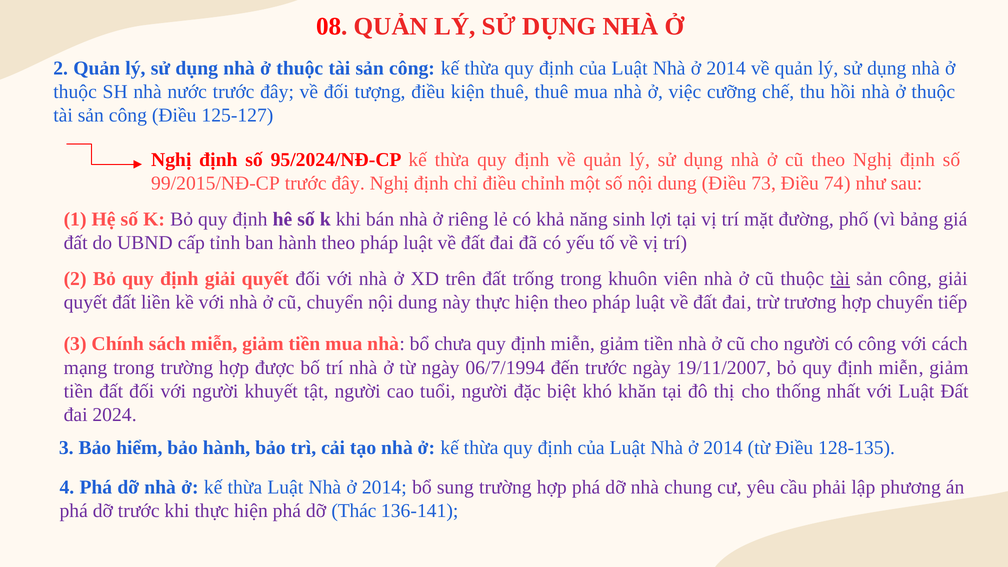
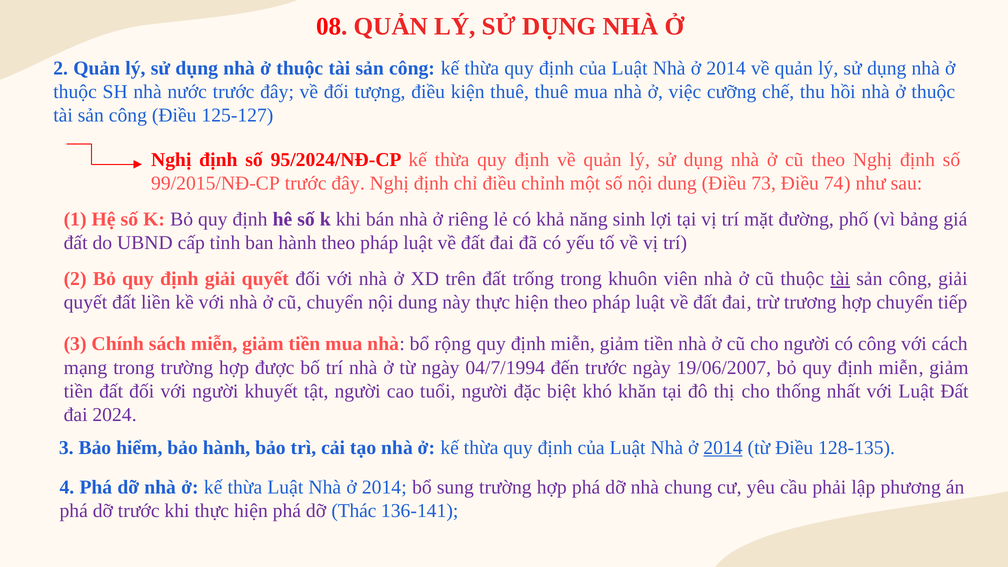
chưa: chưa -> rộng
06/7/1994: 06/7/1994 -> 04/7/1994
19/11/2007: 19/11/2007 -> 19/06/2007
2014 at (723, 448) underline: none -> present
